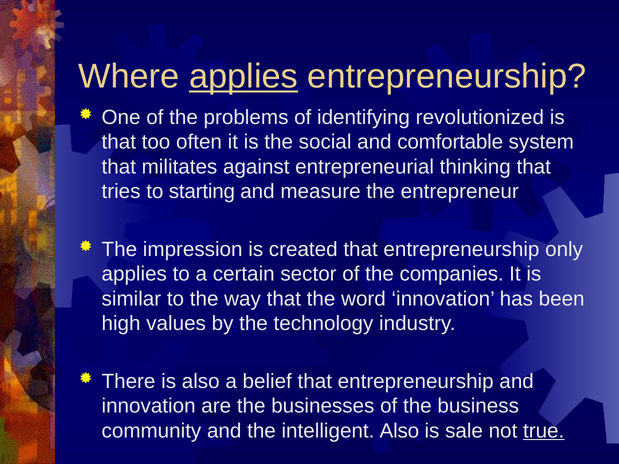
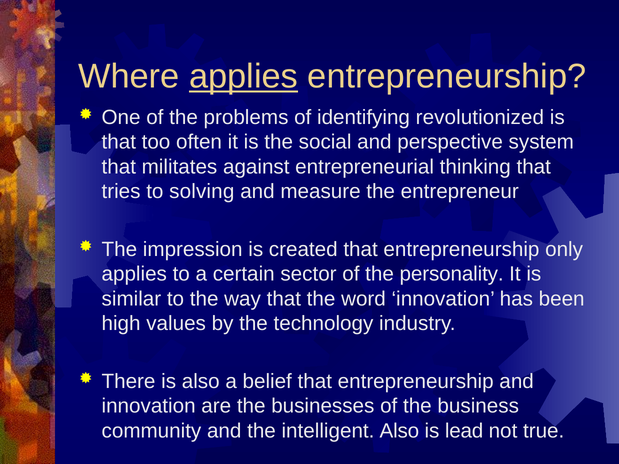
comfortable: comfortable -> perspective
starting: starting -> solving
companies: companies -> personality
sale: sale -> lead
true underline: present -> none
